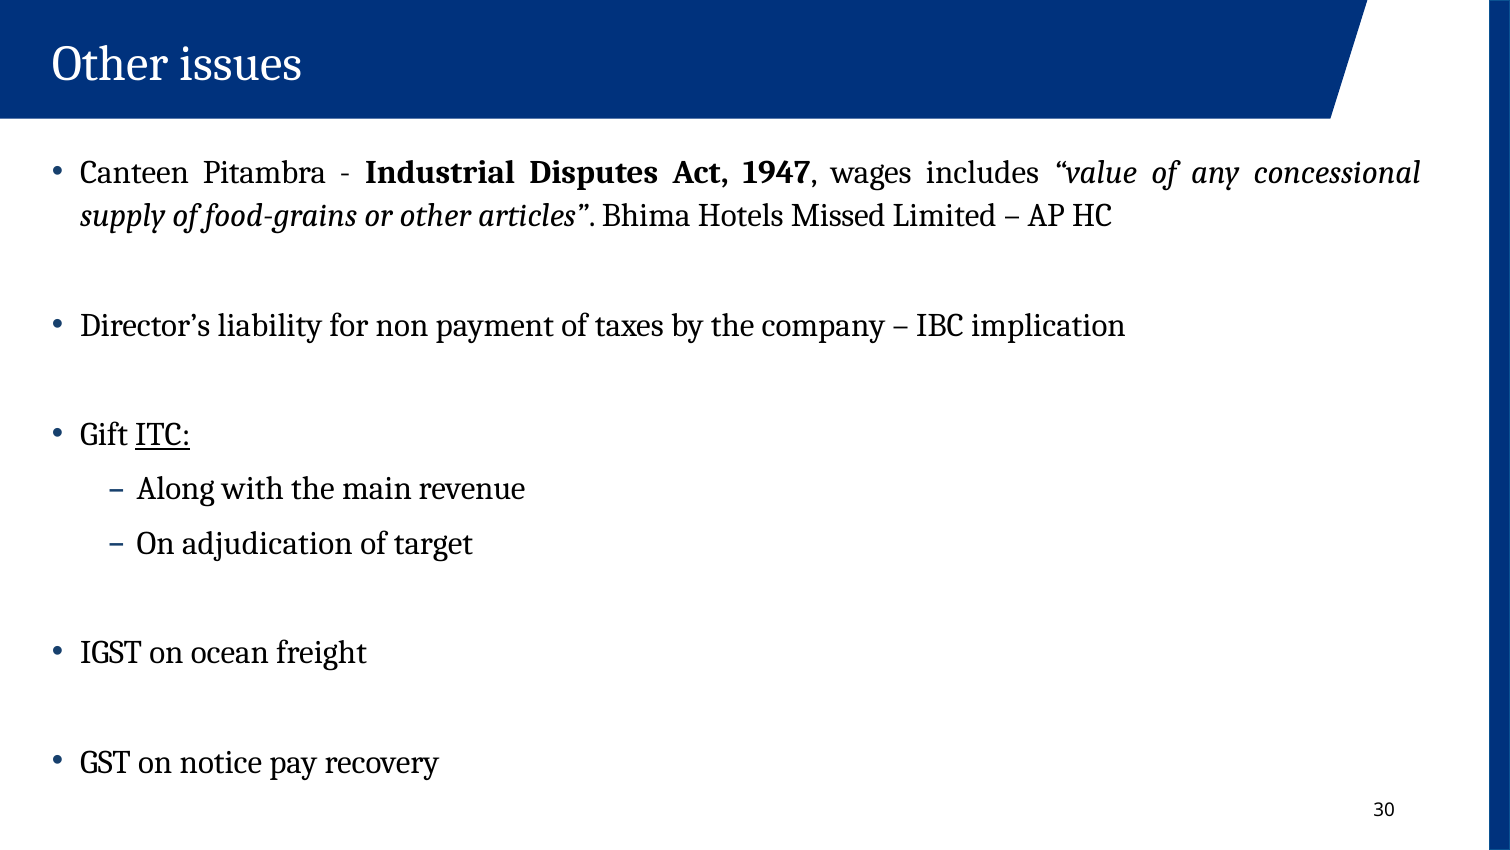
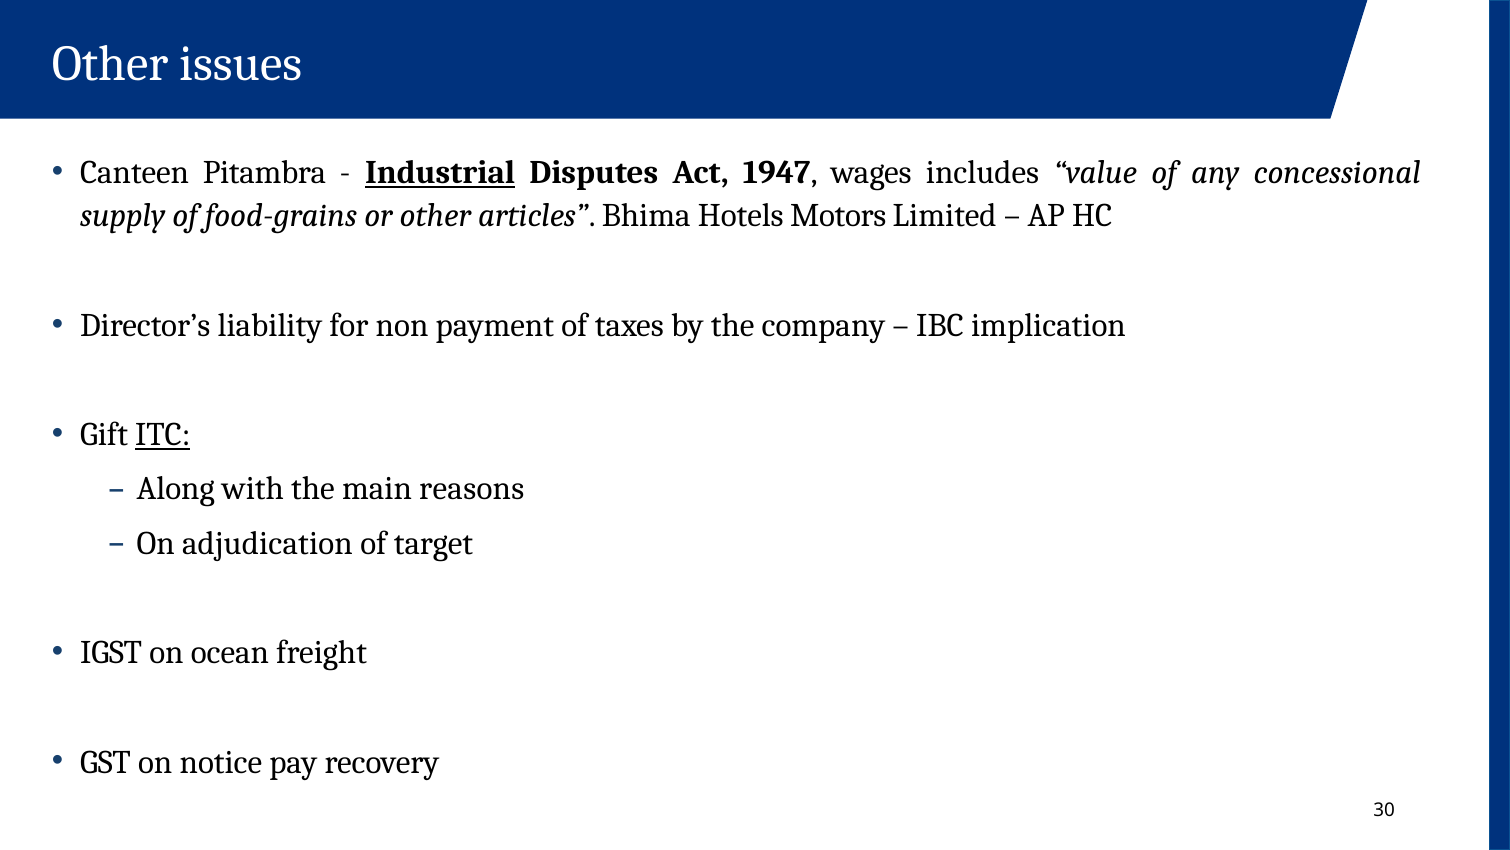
Industrial underline: none -> present
Missed: Missed -> Motors
revenue: revenue -> reasons
